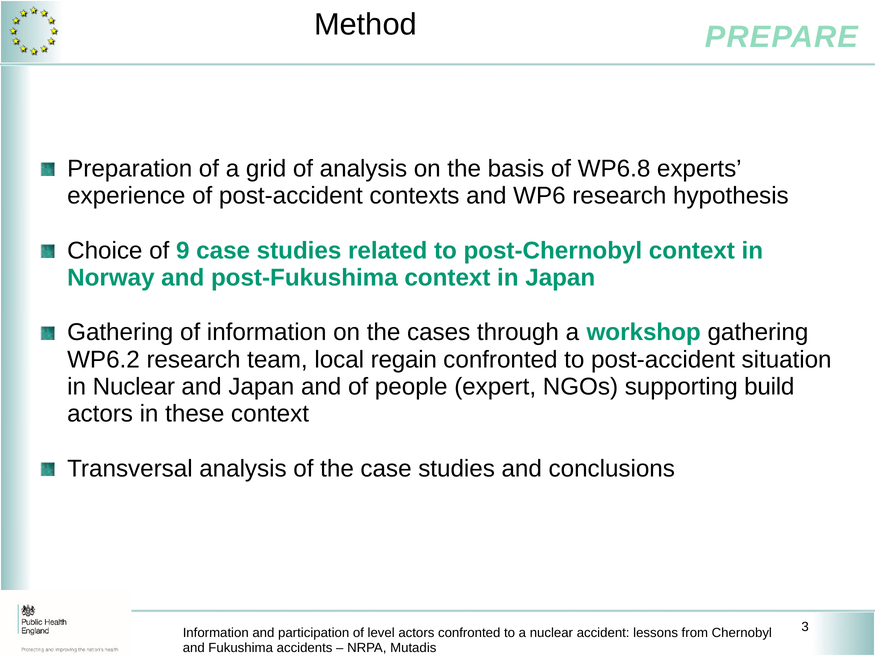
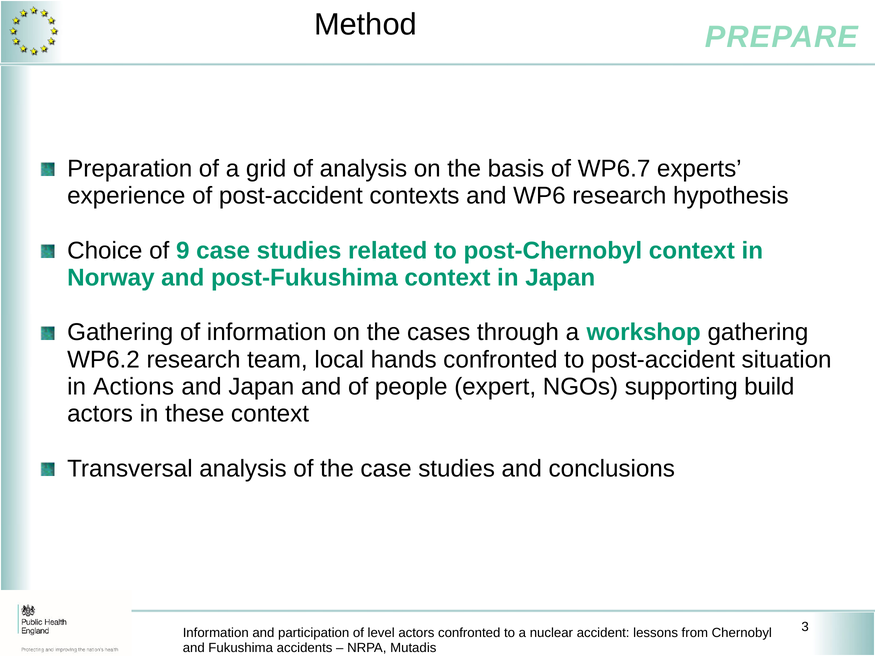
WP6.8: WP6.8 -> WP6.7
regain: regain -> hands
in Nuclear: Nuclear -> Actions
